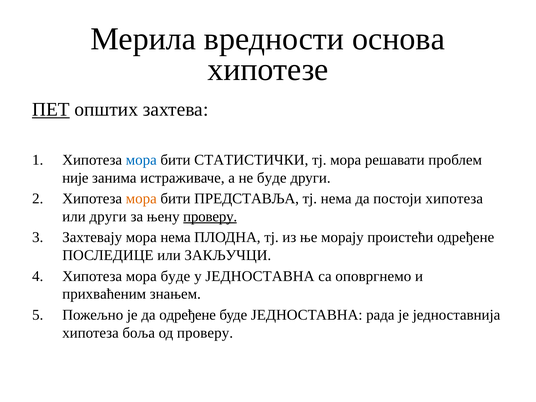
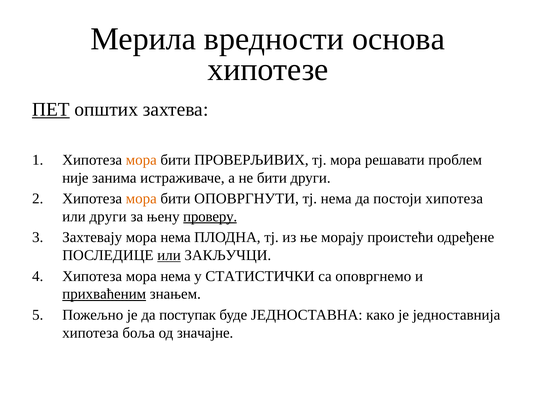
мора at (141, 160) colour: blue -> orange
СТАТИСТИЧКИ: СТАТИСТИЧКИ -> ПРОВЕРЉИВИХ
не буде: буде -> бити
ПРЕДСТАВЉА: ПРЕДСТАВЉА -> ОПОВРГНУТИ
или at (169, 255) underline: none -> present
Хипотеза мора буде: буде -> нема
у ЈЕДНОСТАВНА: ЈЕДНОСТАВНА -> СТАТИСТИЧКИ
прихваћеним underline: none -> present
да одређене: одређене -> поступак
рада: рада -> како
од проверу: проверу -> значајне
